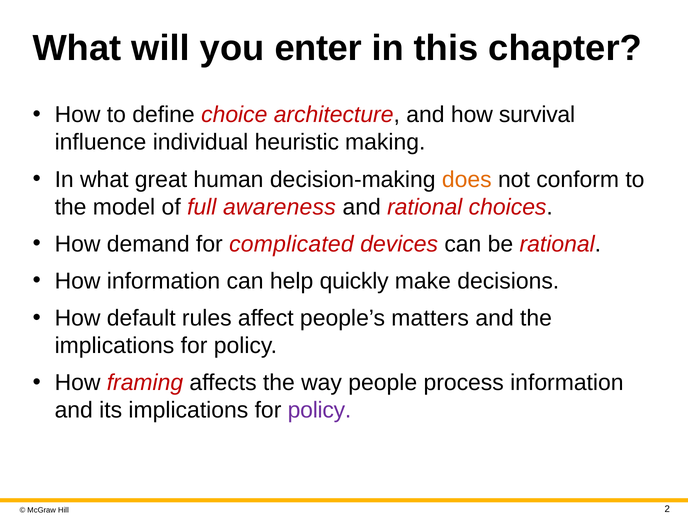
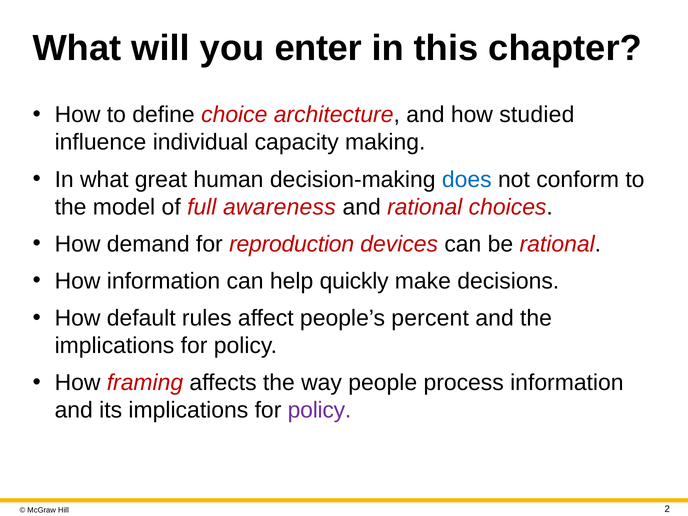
survival: survival -> studied
heuristic: heuristic -> capacity
does colour: orange -> blue
complicated: complicated -> reproduction
matters: matters -> percent
